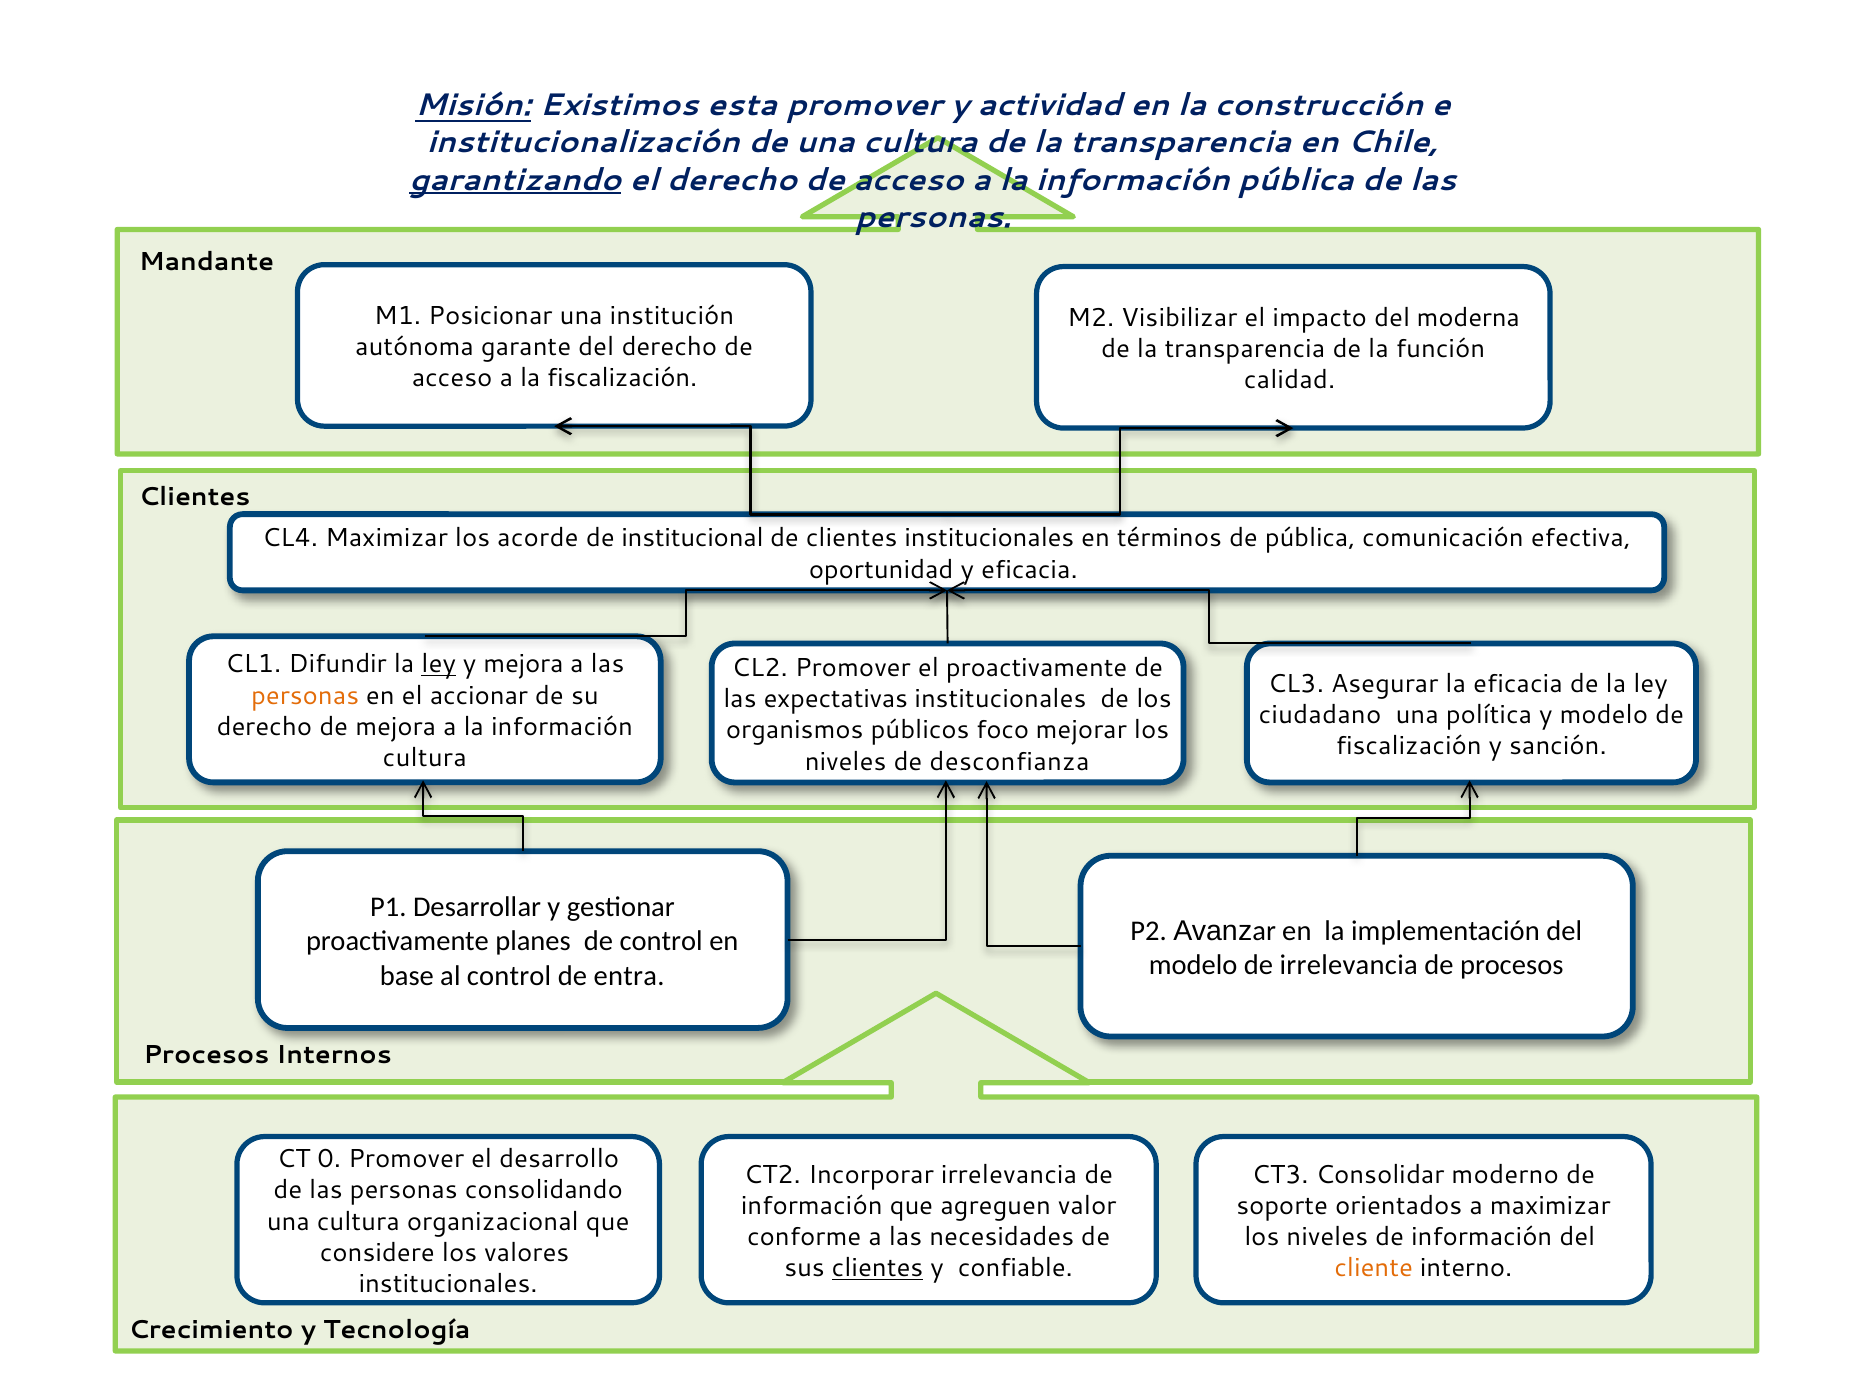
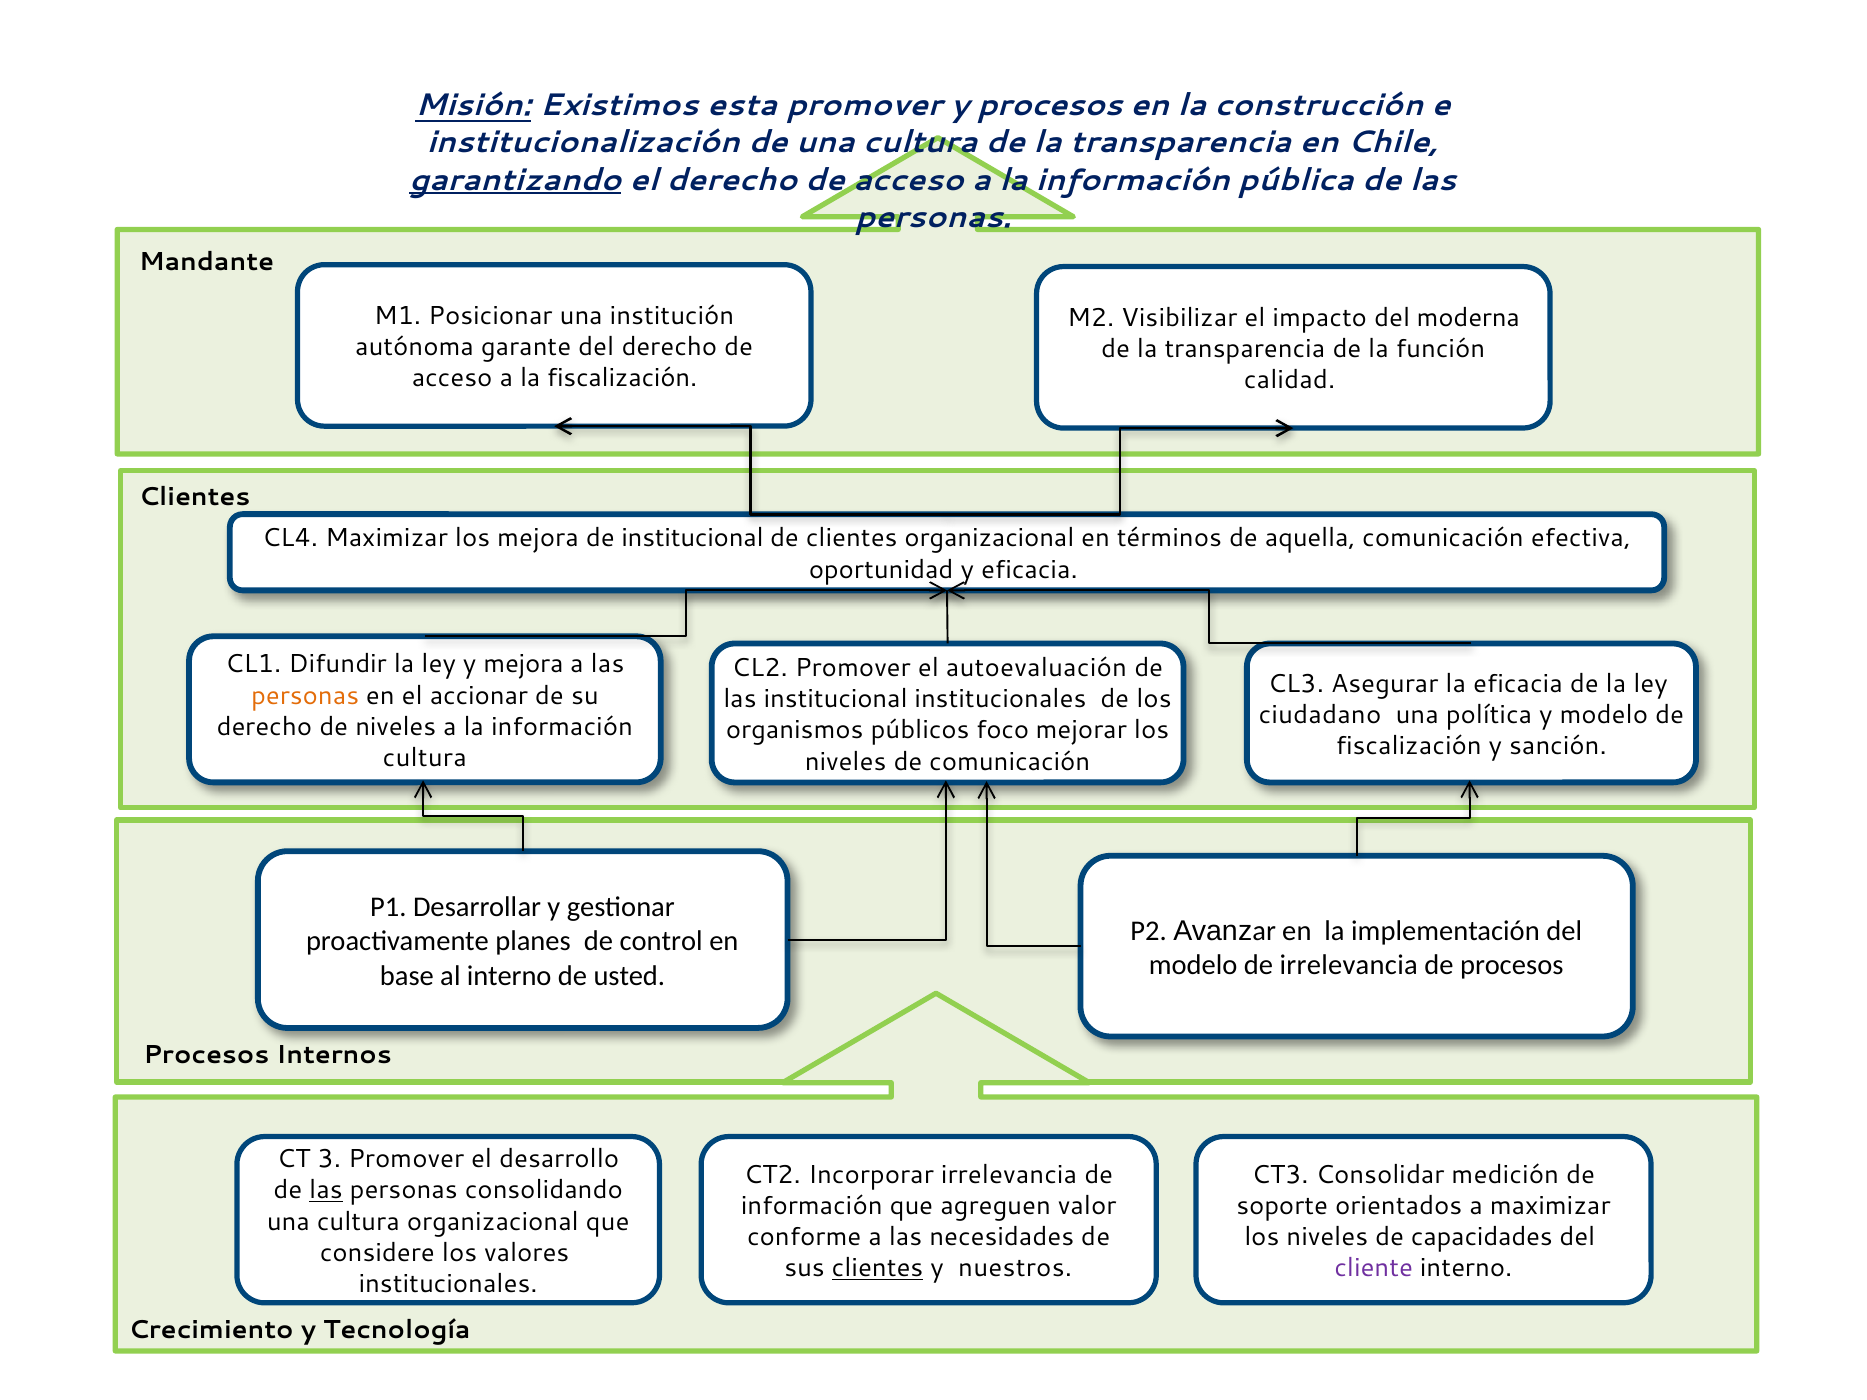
y actividad: actividad -> procesos
los acorde: acorde -> mejora
clientes institucionales: institucionales -> organizacional
de pública: pública -> aquella
ley at (439, 664) underline: present -> none
el proactivamente: proactivamente -> autoevaluación
las expectativas: expectativas -> institucional
de mejora: mejora -> niveles
de desconfianza: desconfianza -> comunicación
al control: control -> interno
entra: entra -> usted
0: 0 -> 3
moderno: moderno -> medición
las at (326, 1191) underline: none -> present
niveles de información: información -> capacidades
confiable: confiable -> nuestros
cliente colour: orange -> purple
